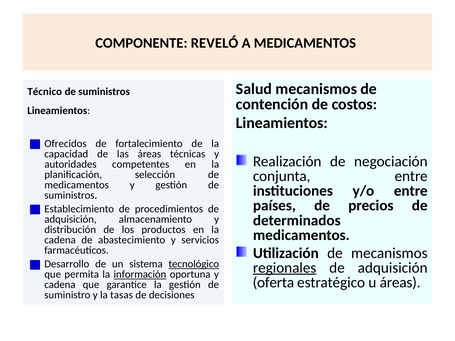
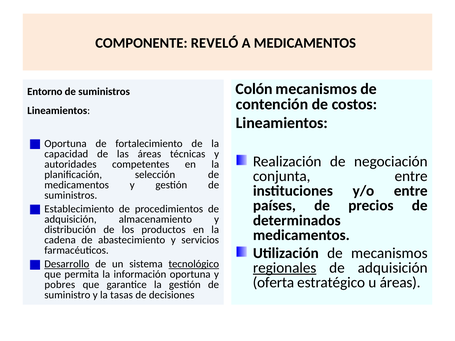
Salud: Salud -> Colón
Técnico: Técnico -> Entorno
Ofrecidos at (65, 144): Ofrecidos -> Oportuna
Desarrollo underline: none -> present
información underline: present -> none
cadena at (60, 285): cadena -> pobres
